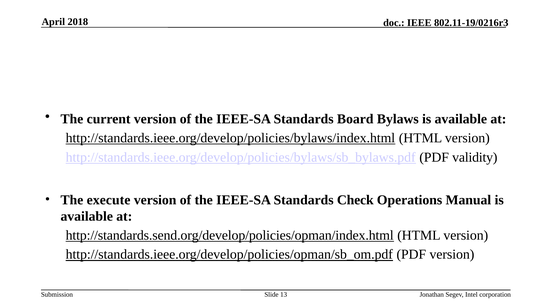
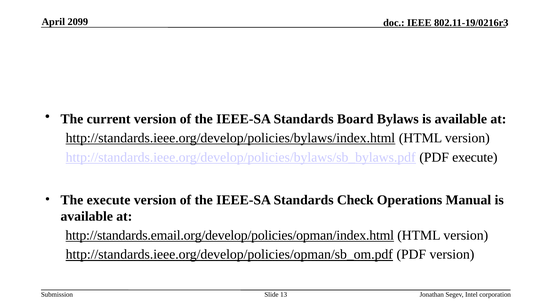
2018: 2018 -> 2099
PDF validity: validity -> execute
http://standards.send.org/develop/policies/opman/index.html: http://standards.send.org/develop/policies/opman/index.html -> http://standards.email.org/develop/policies/opman/index.html
